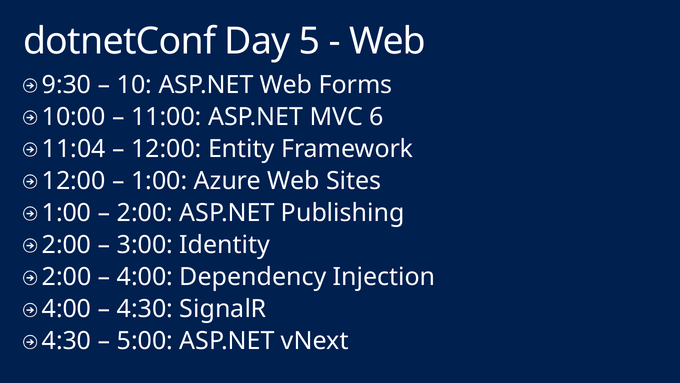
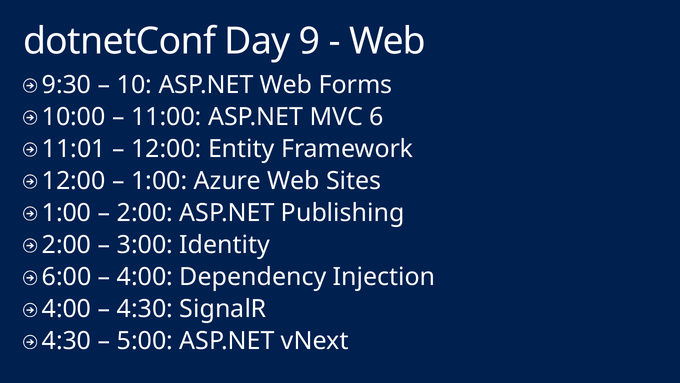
5: 5 -> 9
11:04: 11:04 -> 11:01
2:00 at (67, 277): 2:00 -> 6:00
